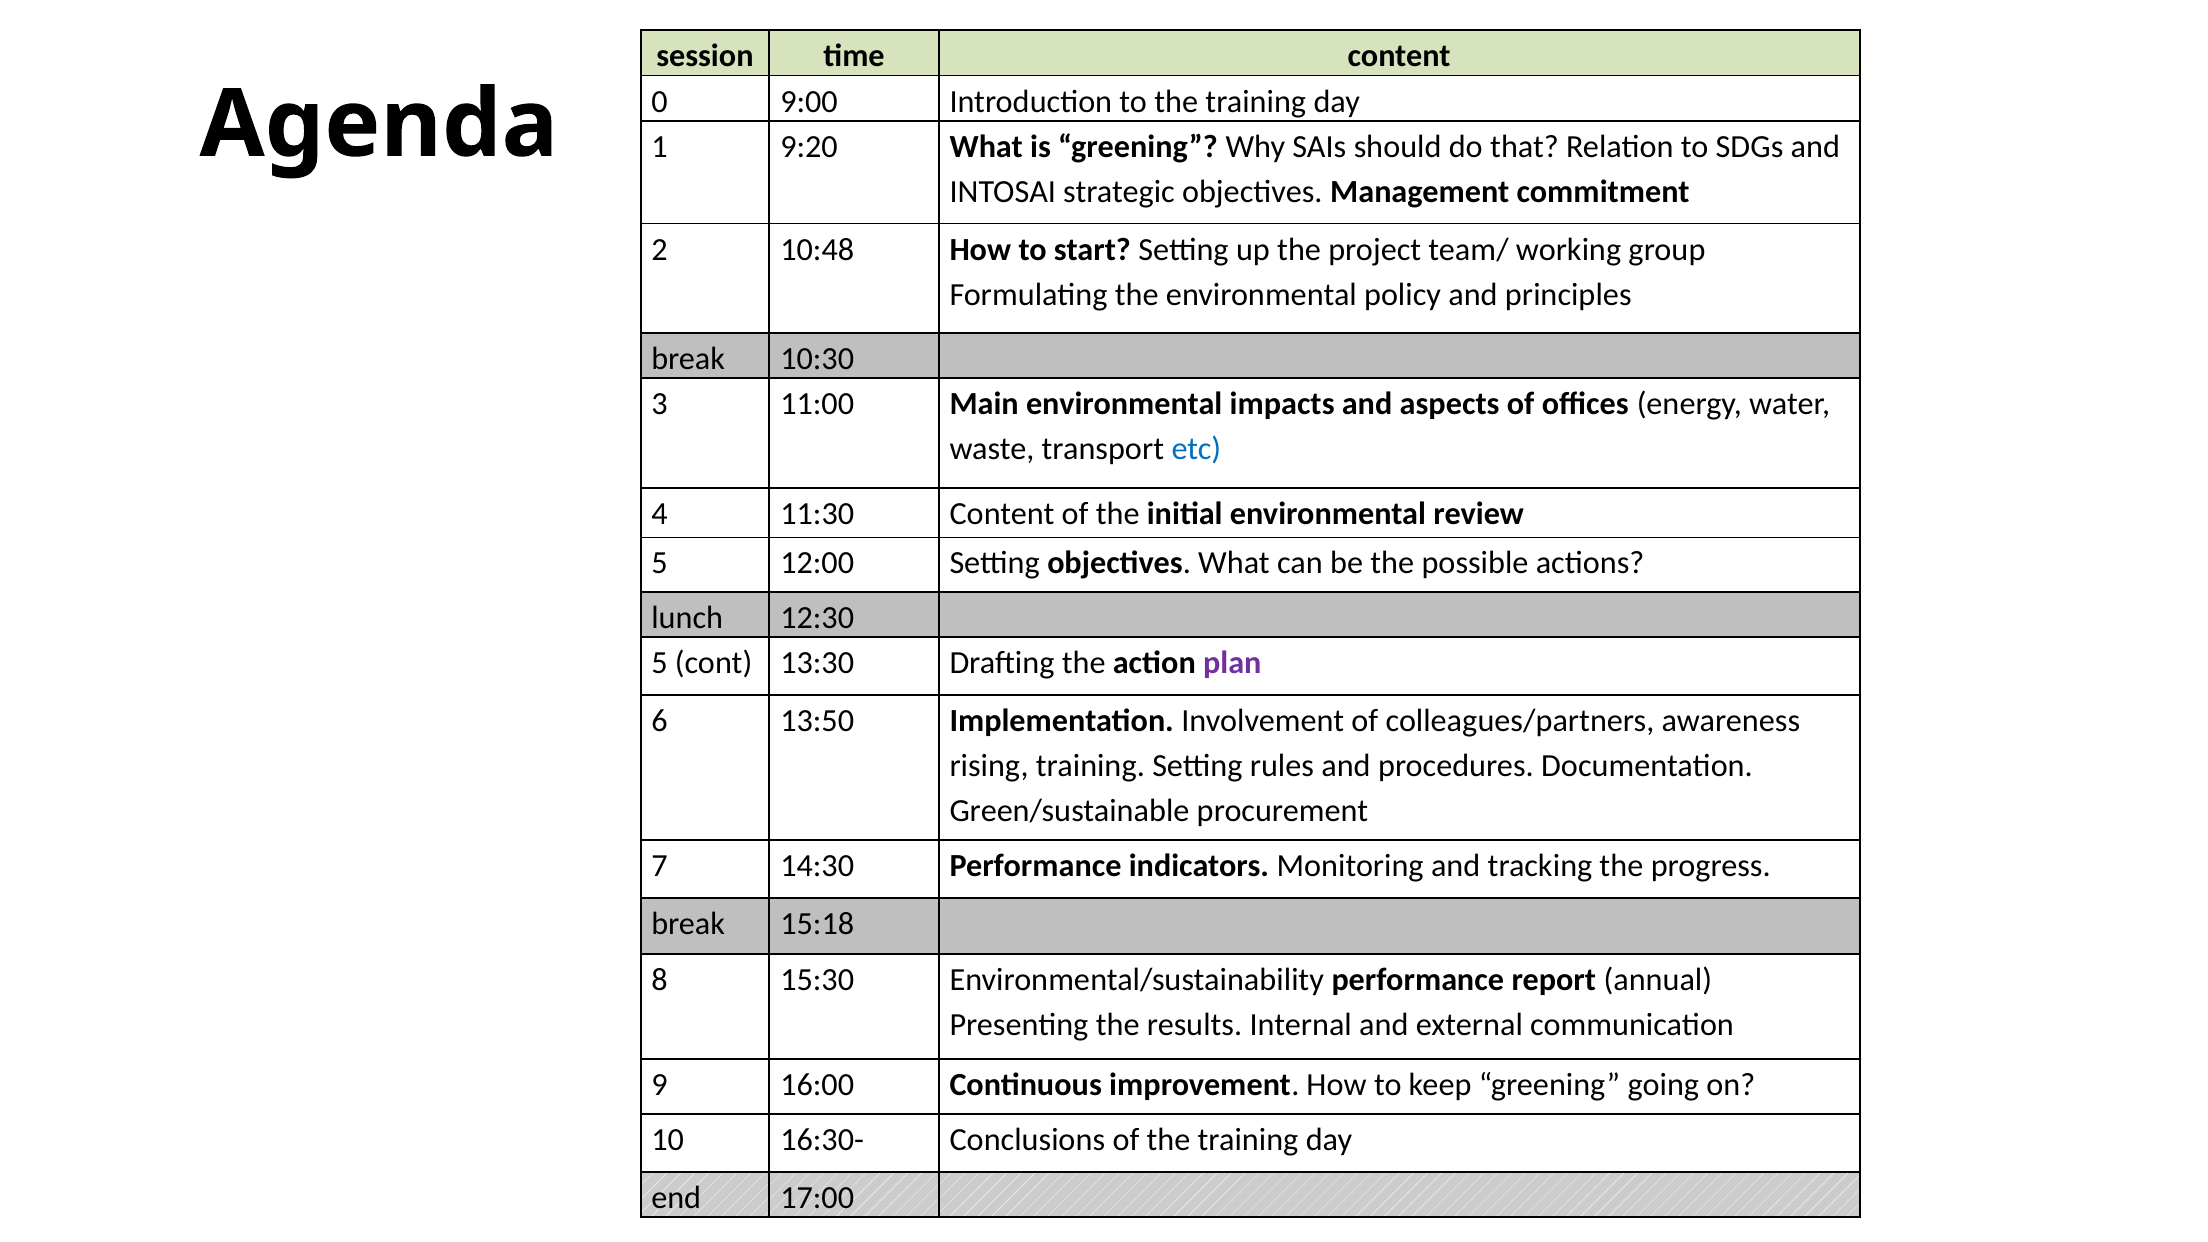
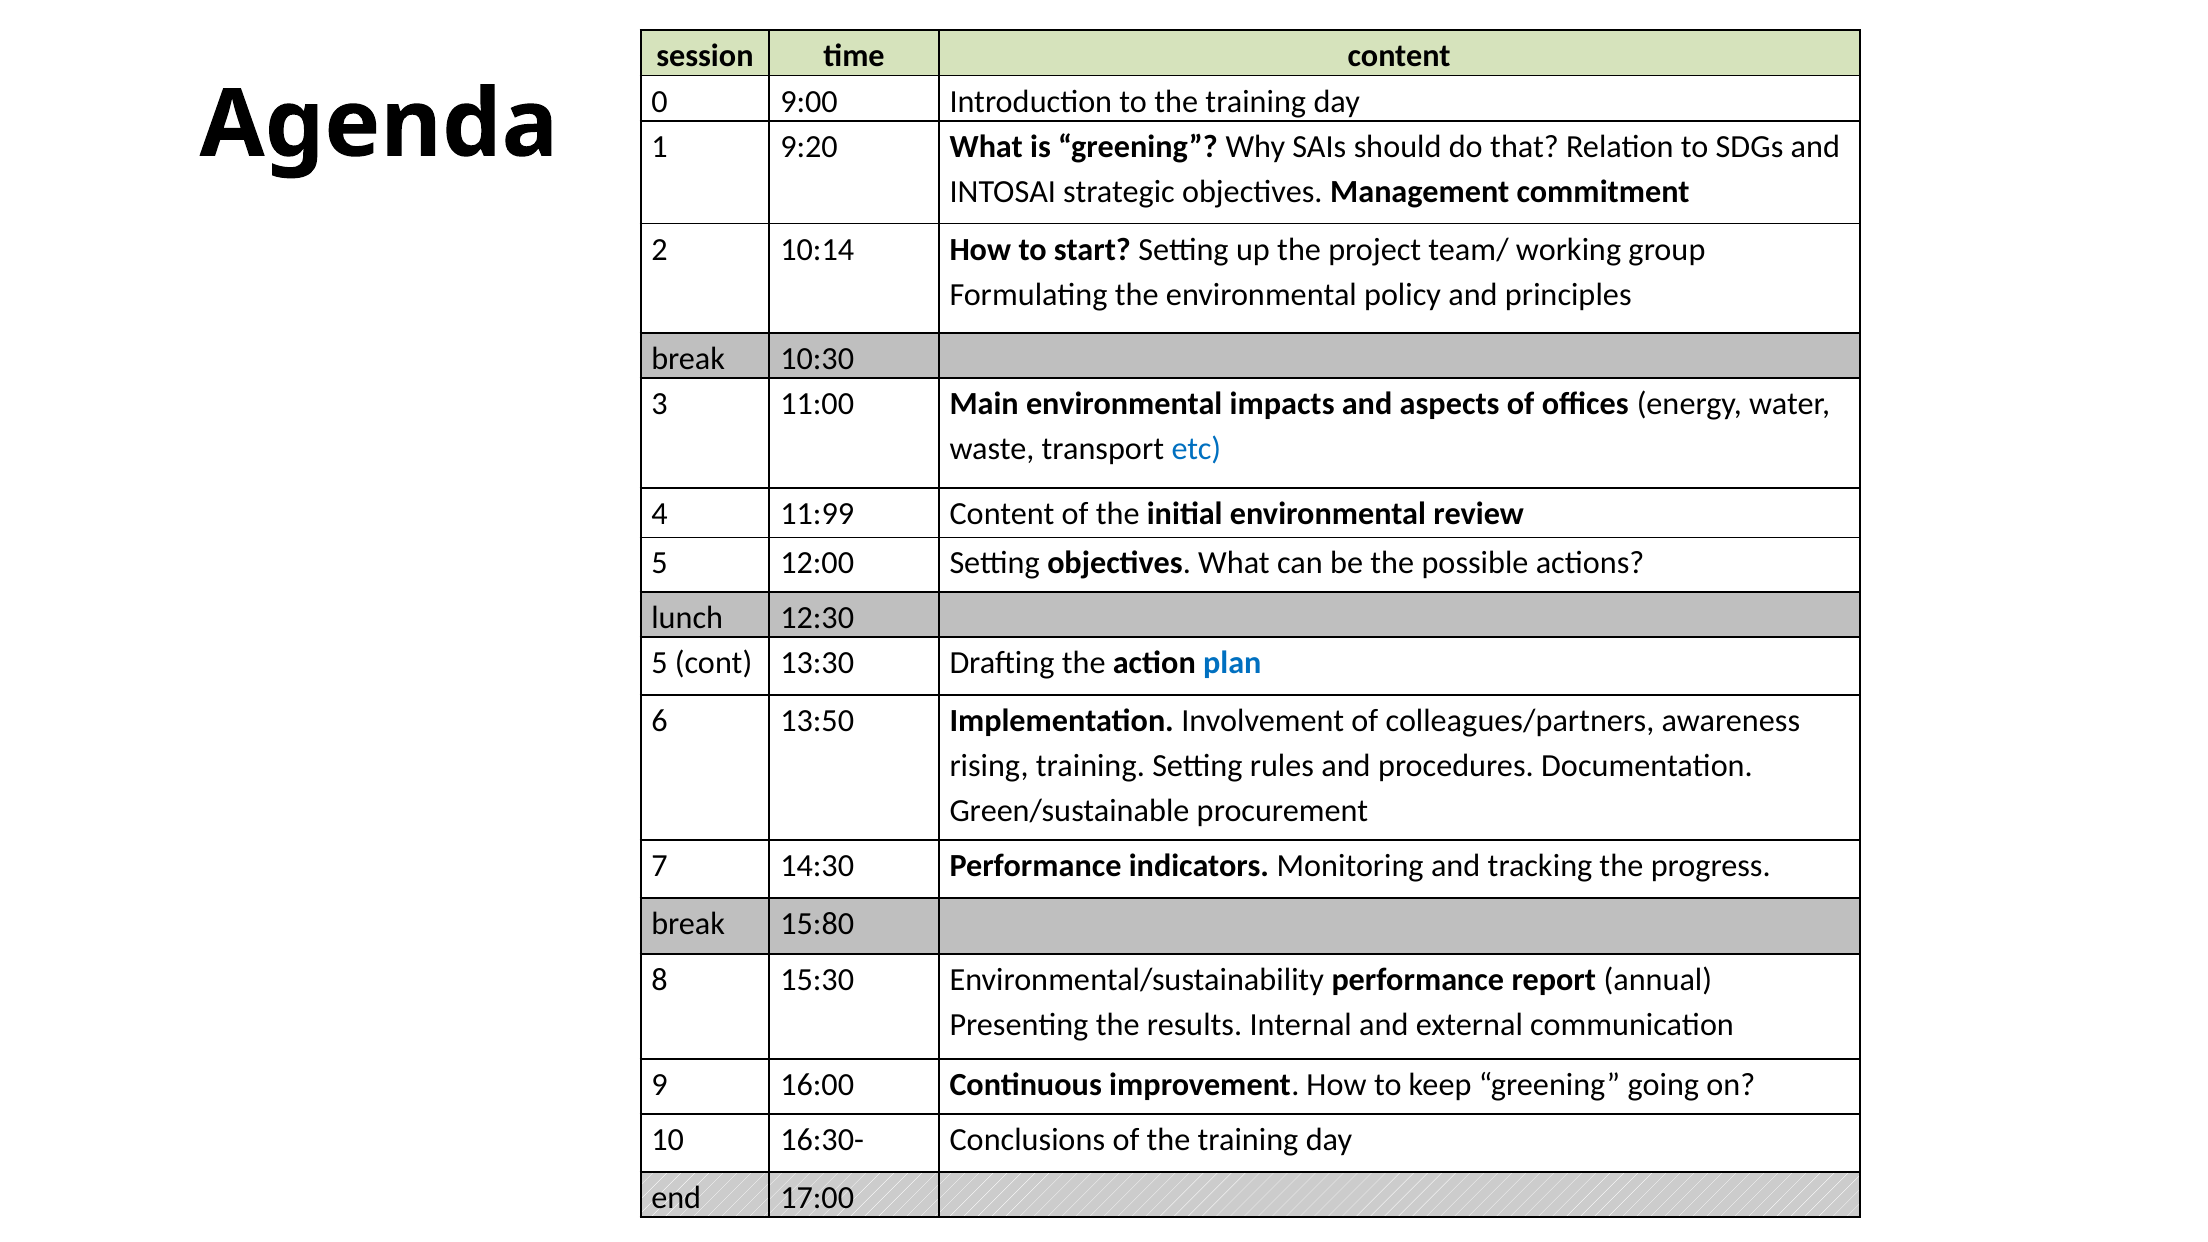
10:48: 10:48 -> 10:14
11:30: 11:30 -> 11:99
plan colour: purple -> blue
15:18: 15:18 -> 15:80
